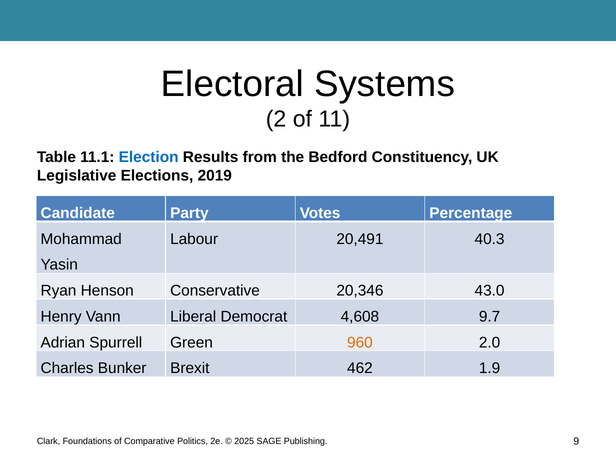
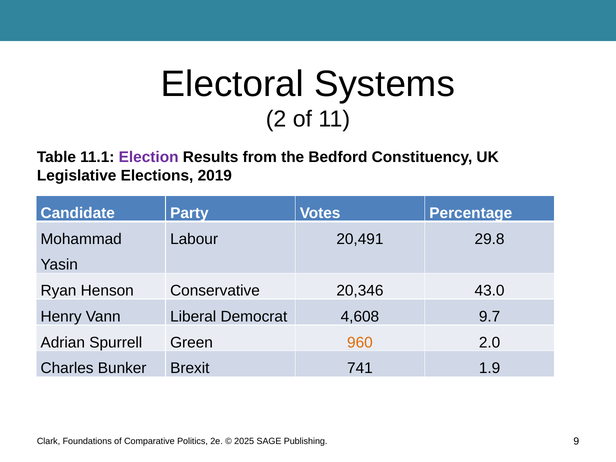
Election colour: blue -> purple
40.3: 40.3 -> 29.8
462: 462 -> 741
